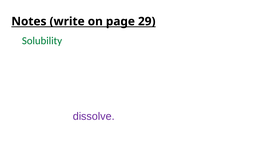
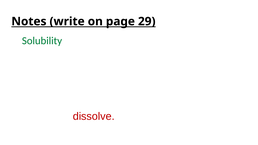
dissolve colour: purple -> red
